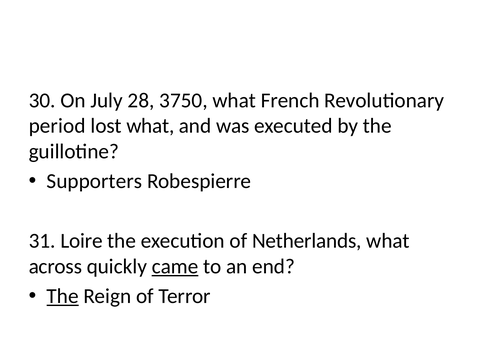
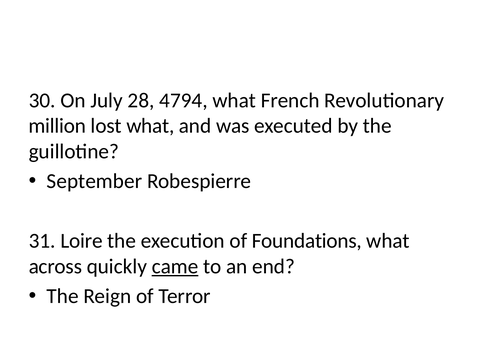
3750: 3750 -> 4794
period: period -> million
Supporters: Supporters -> September
Netherlands: Netherlands -> Foundations
The at (63, 296) underline: present -> none
